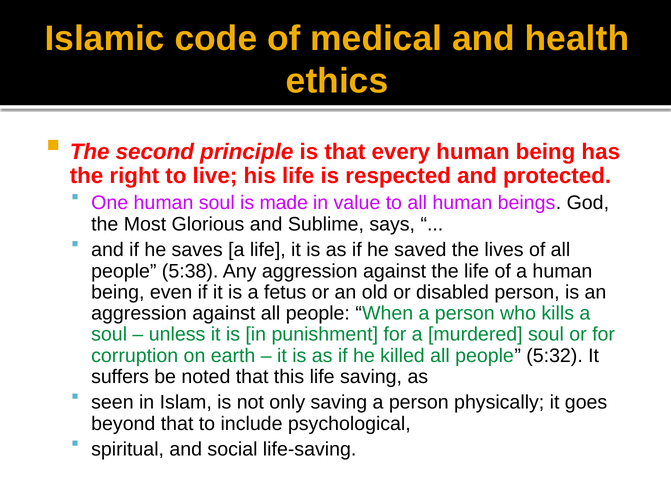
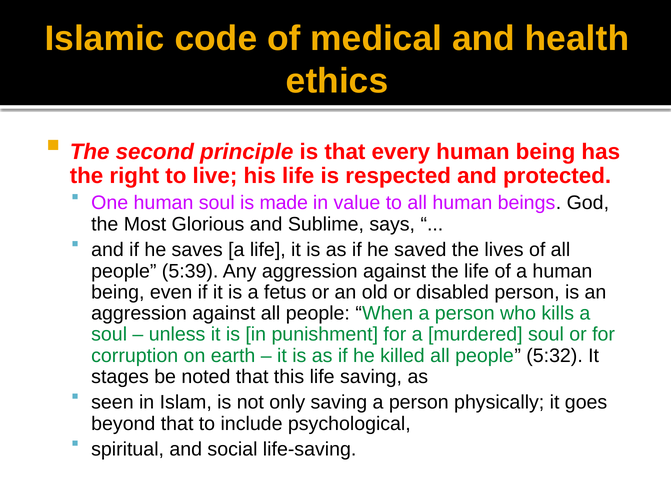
5:38: 5:38 -> 5:39
suffers: suffers -> stages
